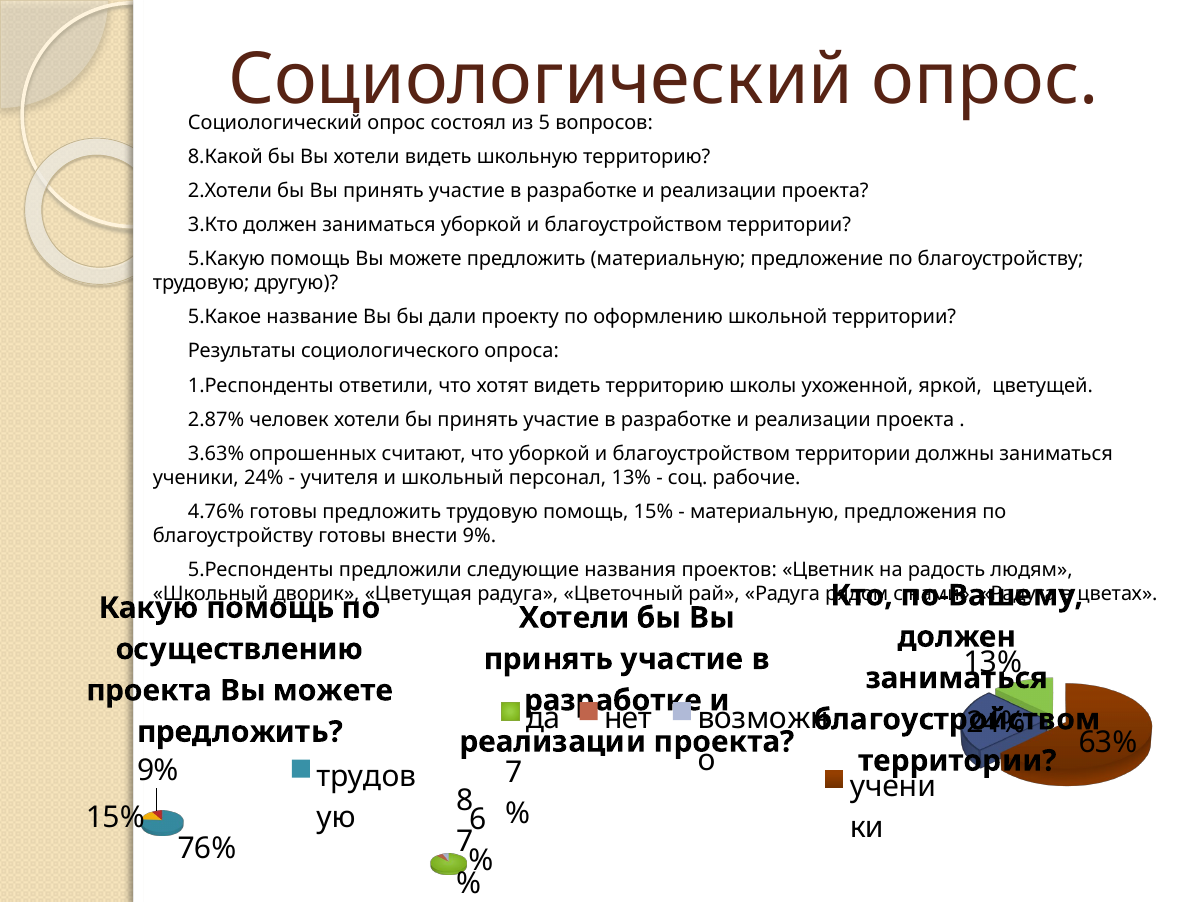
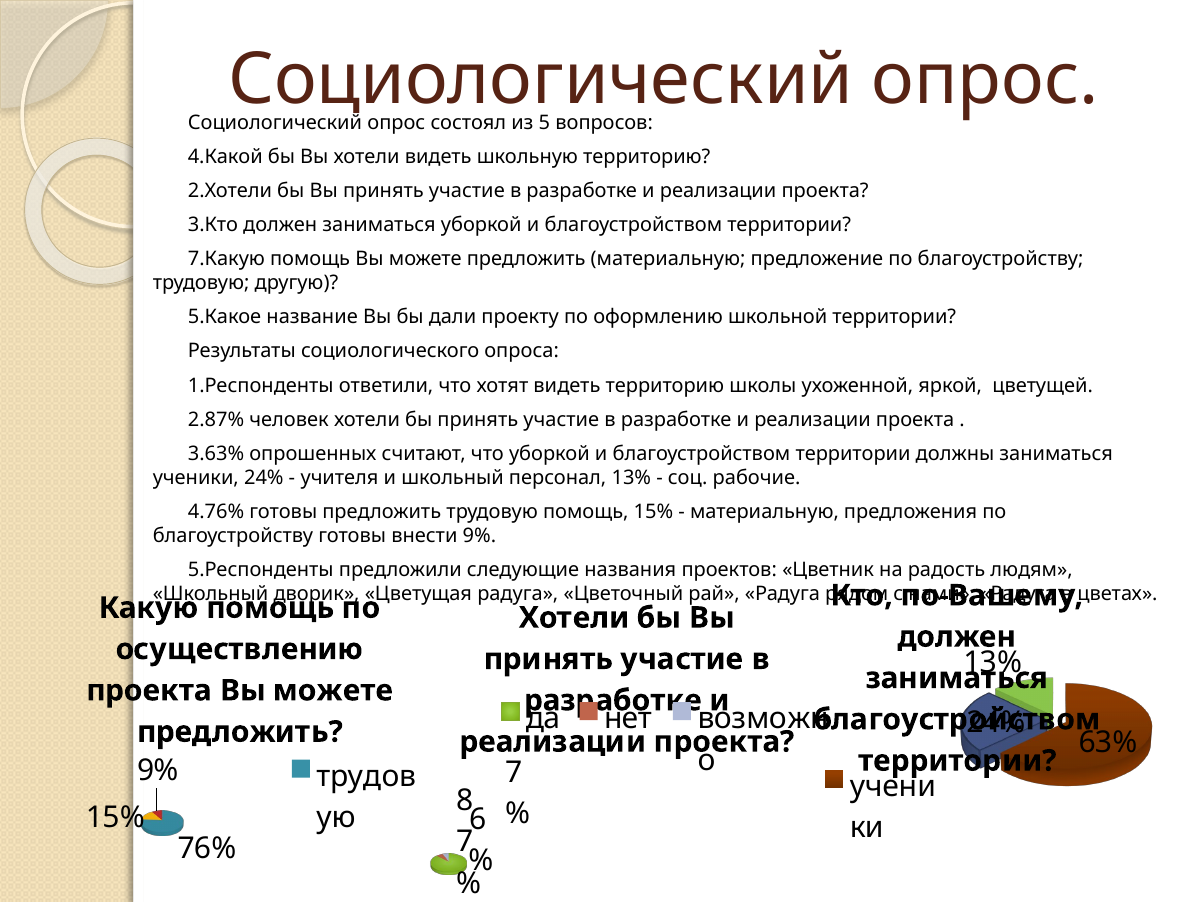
8.Какой: 8.Какой -> 4.Какой
5.Какую: 5.Какую -> 7.Какую
